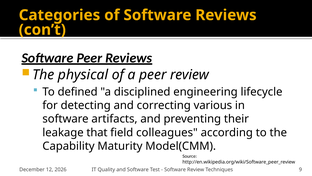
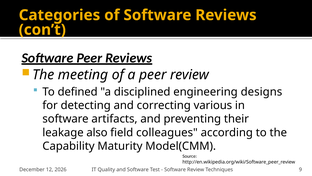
physical: physical -> meeting
lifecycle: lifecycle -> designs
that: that -> also
